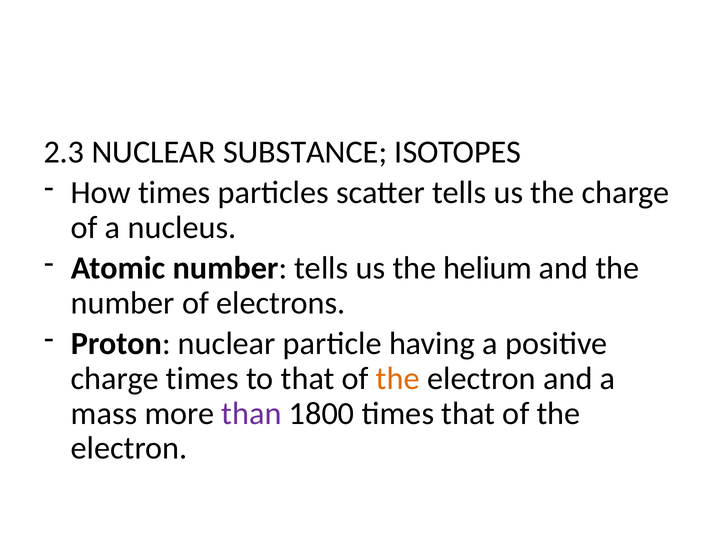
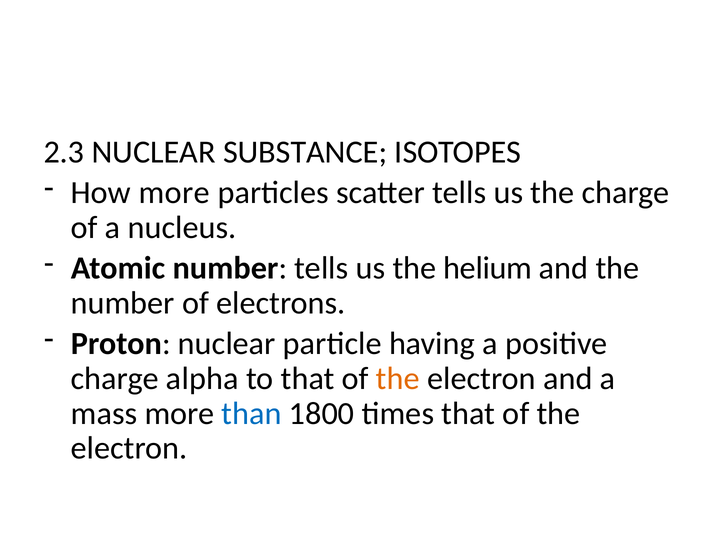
How times: times -> more
charge times: times -> alpha
than colour: purple -> blue
